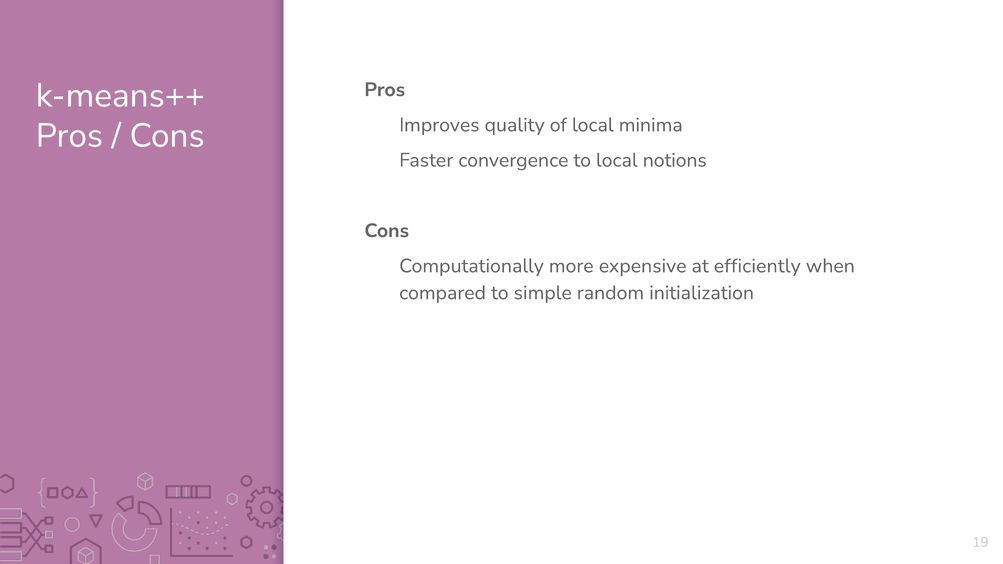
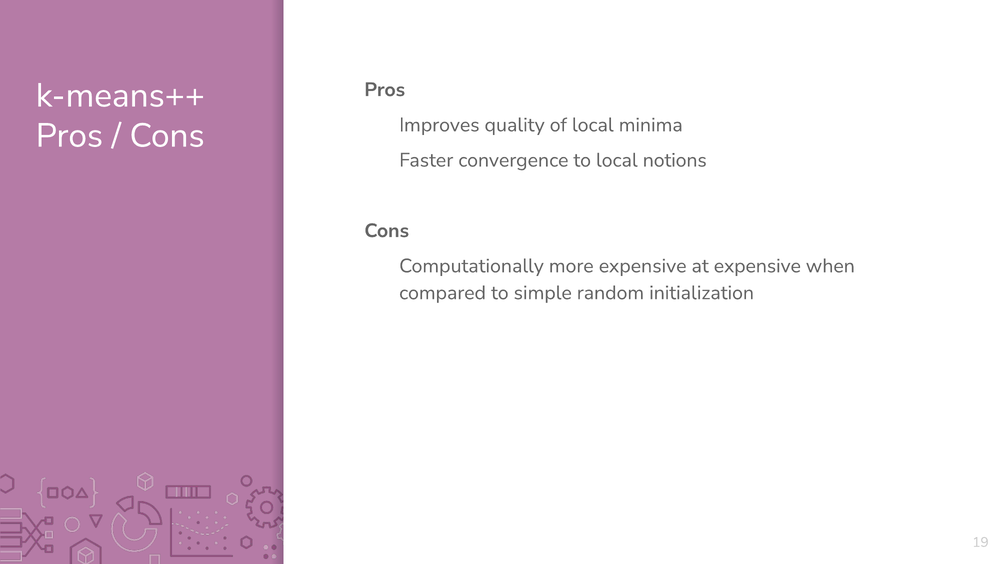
at efficiently: efficiently -> expensive
